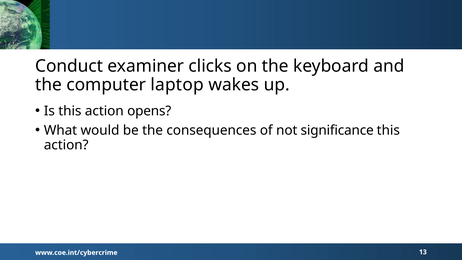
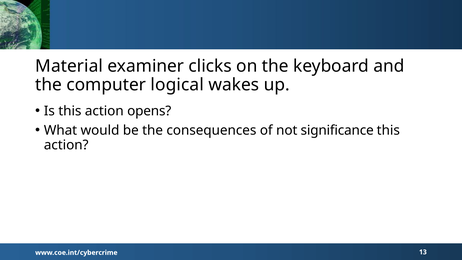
Conduct: Conduct -> Material
laptop: laptop -> logical
